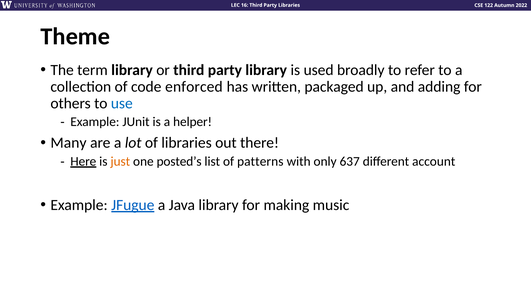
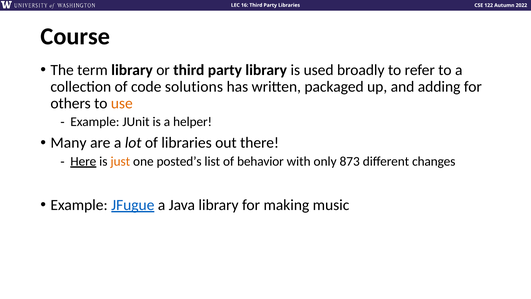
Theme: Theme -> Course
enforced: enforced -> solutions
use colour: blue -> orange
patterns: patterns -> behavior
637: 637 -> 873
account: account -> changes
